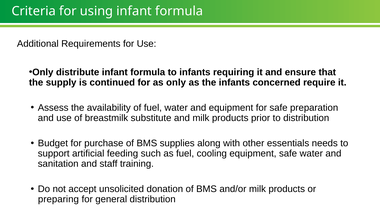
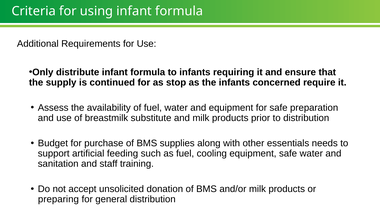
as only: only -> stop
